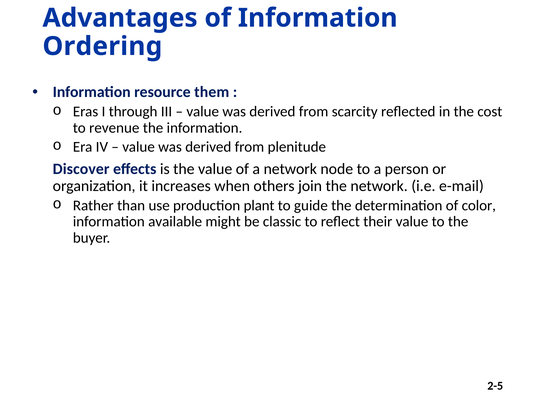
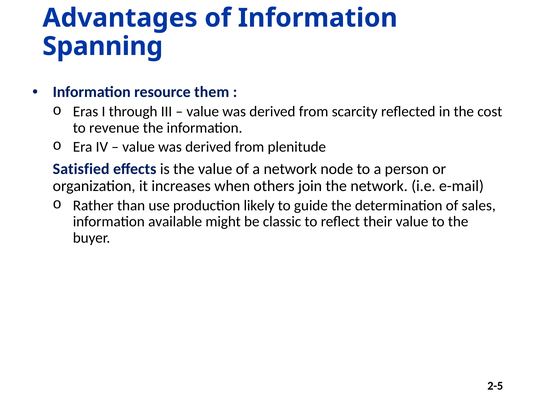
Ordering: Ordering -> Spanning
Discover: Discover -> Satisfied
plant: plant -> likely
color: color -> sales
